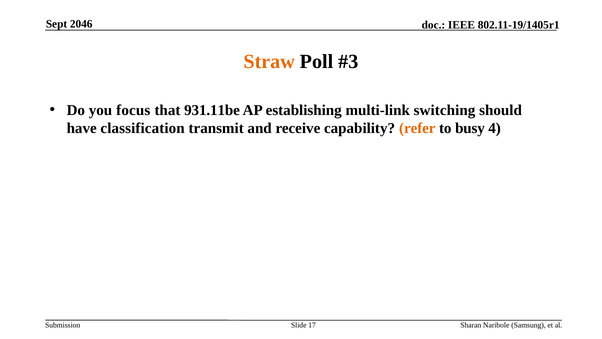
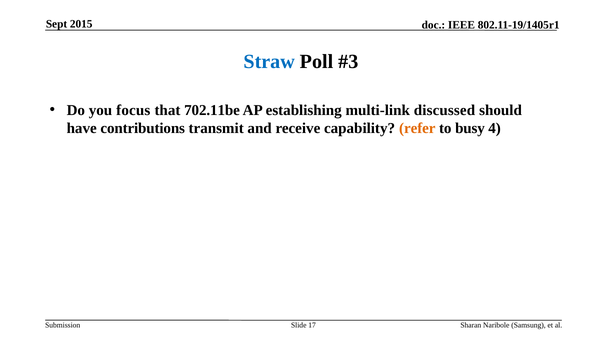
2046: 2046 -> 2015
Straw colour: orange -> blue
931.11be: 931.11be -> 702.11be
switching: switching -> discussed
classification: classification -> contributions
